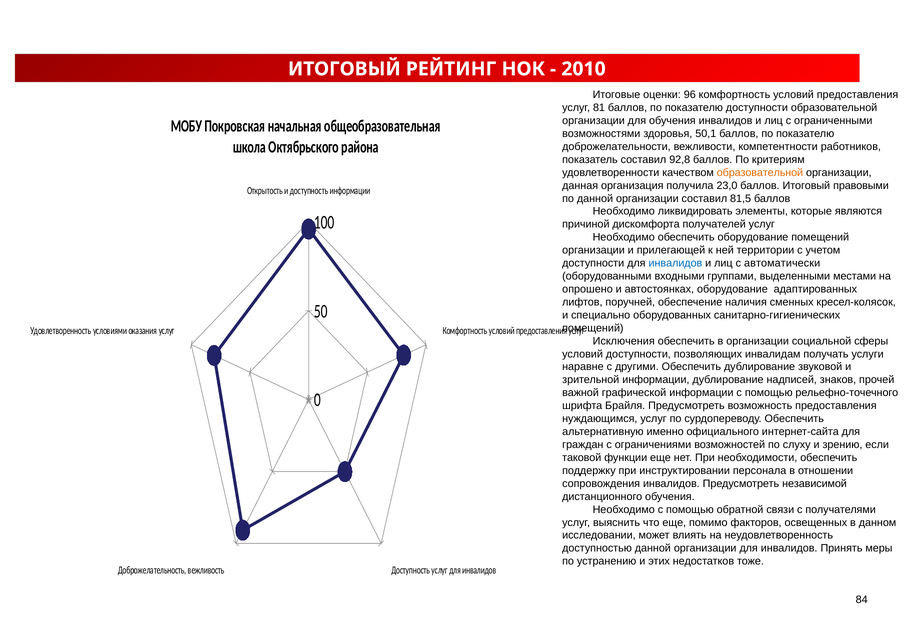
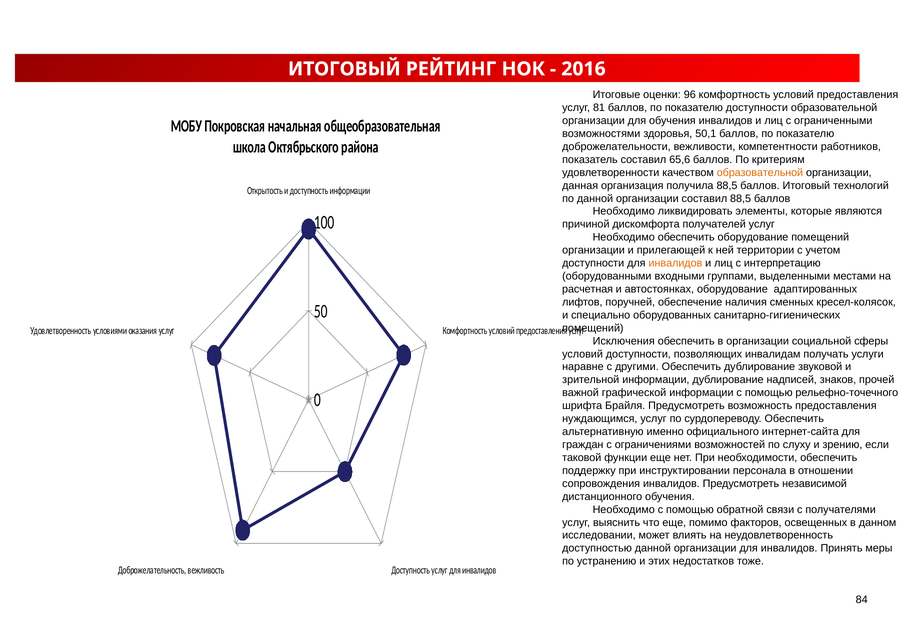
2010: 2010 -> 2016
92,8: 92,8 -> 65,6
получила 23,0: 23,0 -> 88,5
правовыми: правовыми -> технологий
составил 81,5: 81,5 -> 88,5
инвалидов at (675, 263) colour: blue -> orange
автоматически: автоматически -> интерпретацию
опрошено: опрошено -> расчетная
